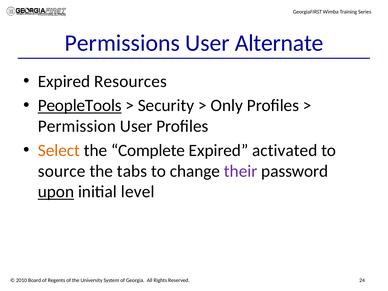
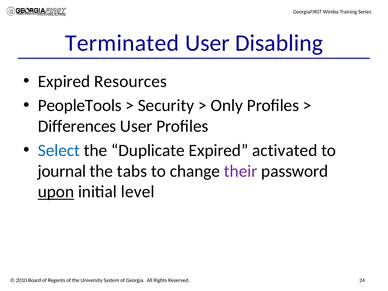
Permissions: Permissions -> Terminated
Alternate: Alternate -> Disabling
PeopleTools underline: present -> none
Permission: Permission -> Differences
Select colour: orange -> blue
Complete: Complete -> Duplicate
source: source -> journal
